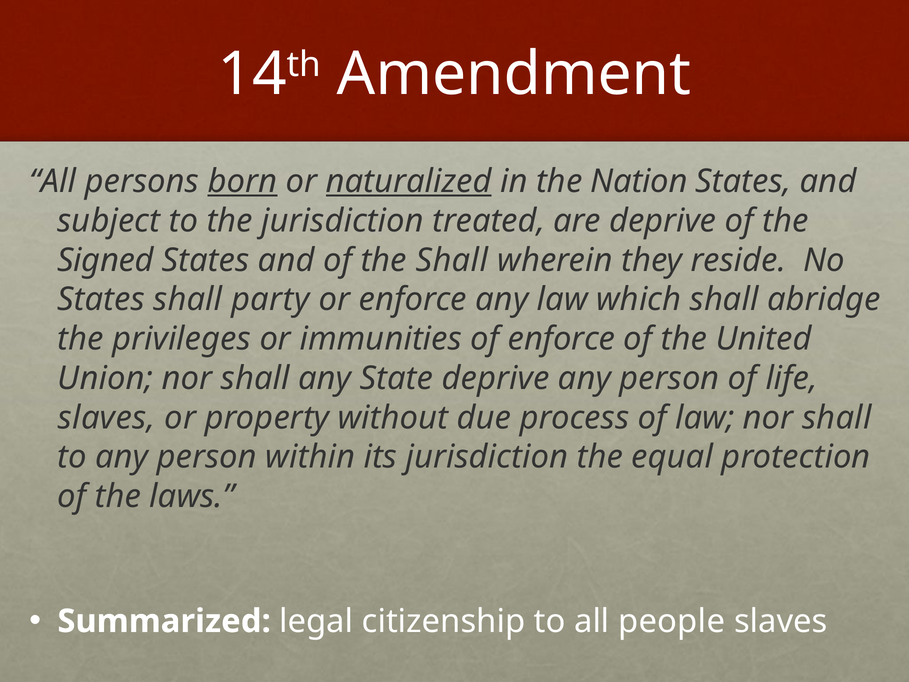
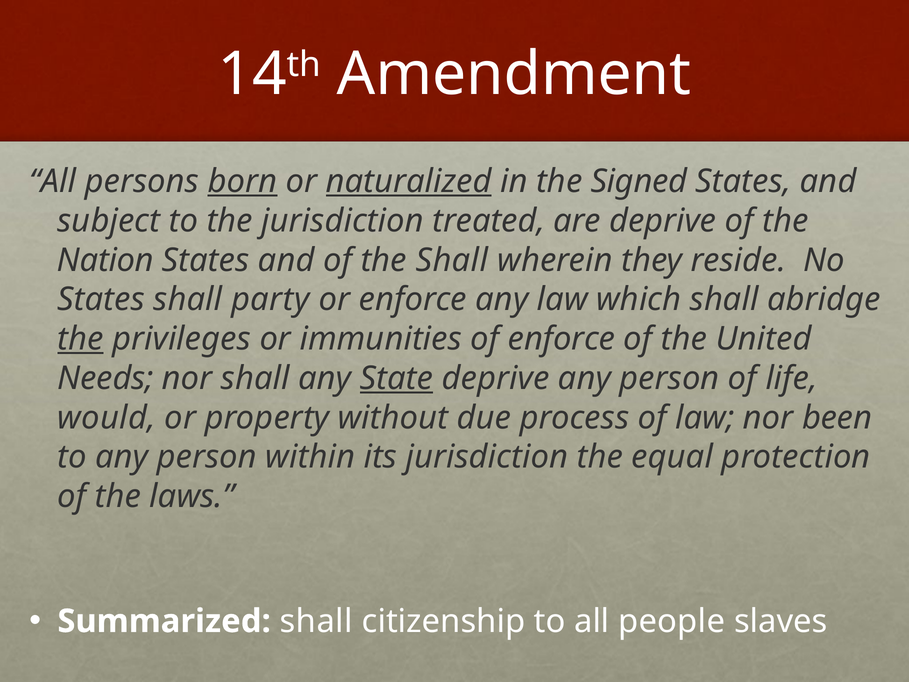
Nation: Nation -> Signed
Signed: Signed -> Nation
the at (80, 339) underline: none -> present
Union: Union -> Needs
State underline: none -> present
slaves at (106, 418): slaves -> would
law nor shall: shall -> been
Summarized legal: legal -> shall
